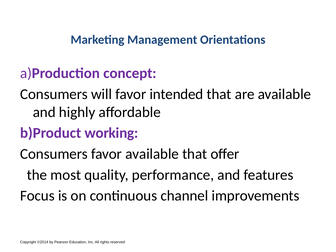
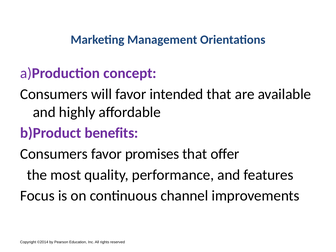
working: working -> benefits
favor available: available -> promises
